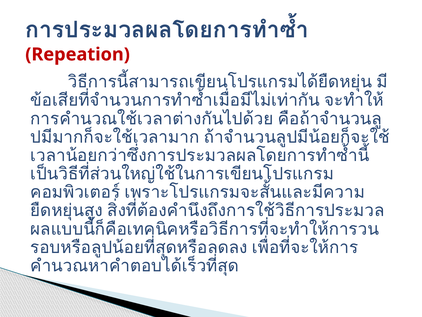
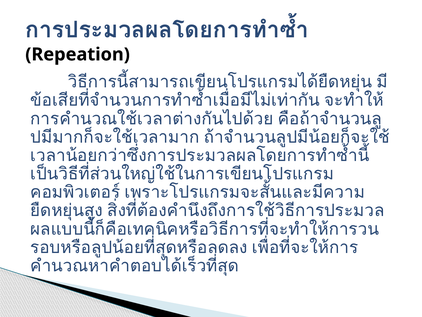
Repeation colour: red -> black
